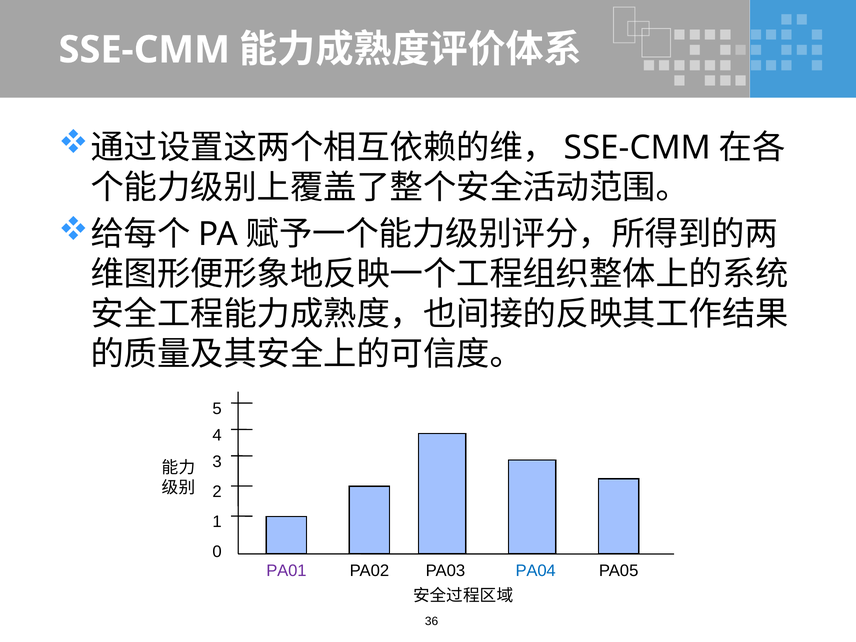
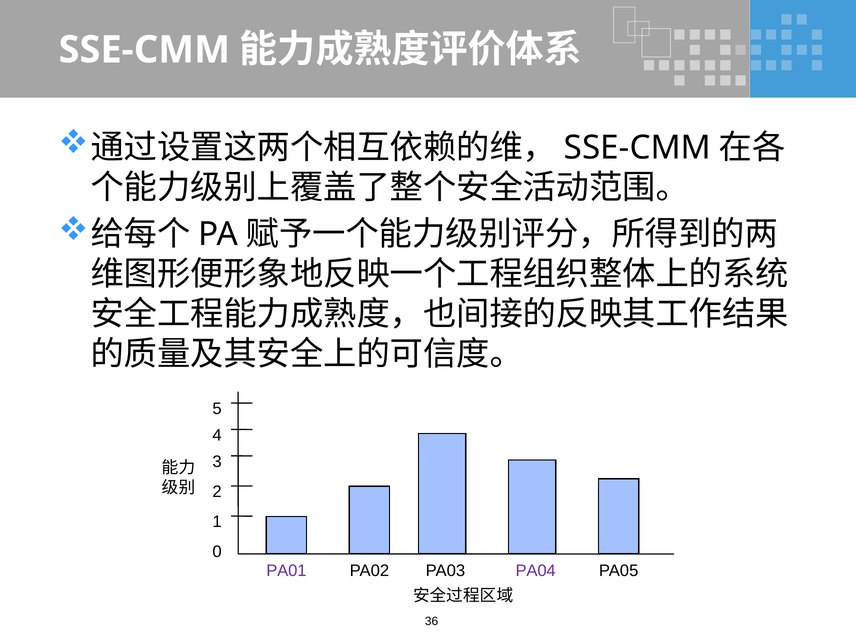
PA04 colour: blue -> purple
